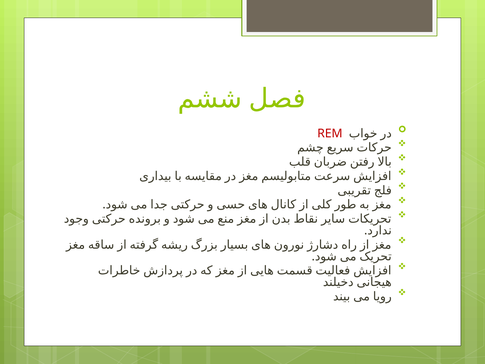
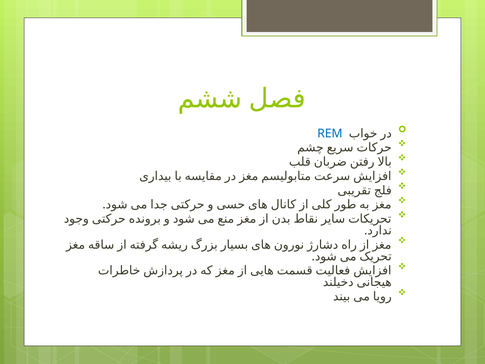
REM colour: red -> blue
